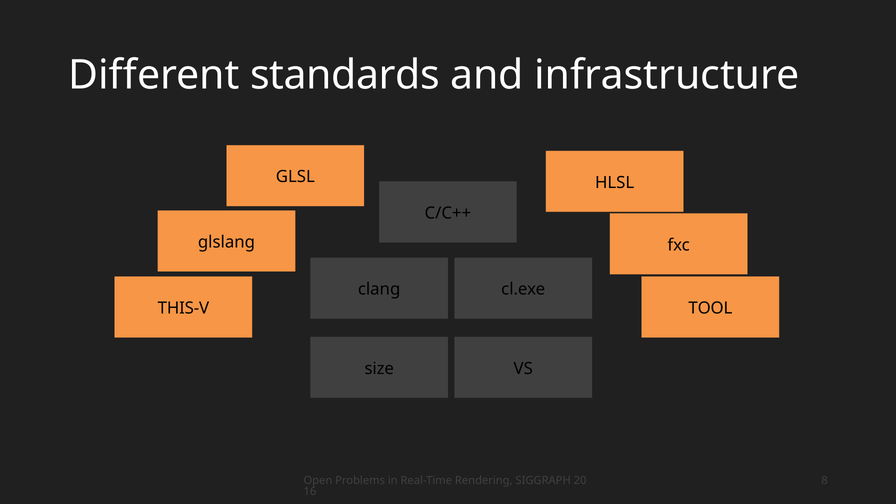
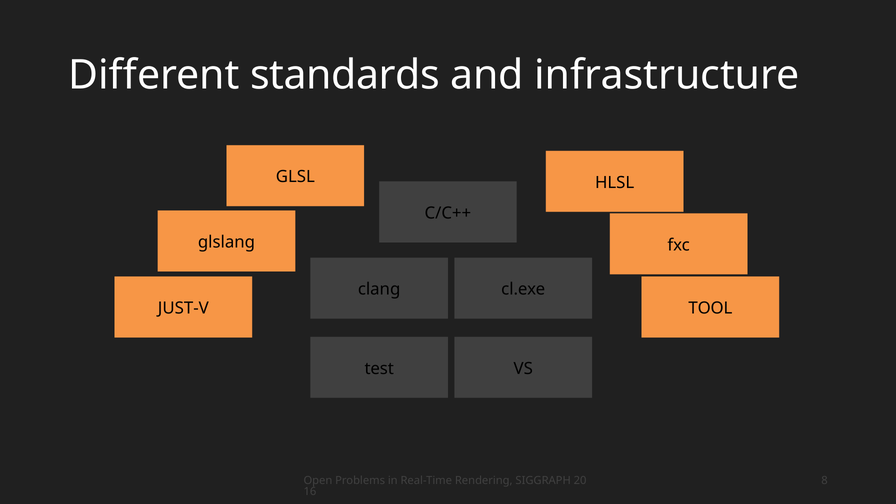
THIS-V: THIS-V -> JUST-V
size: size -> test
